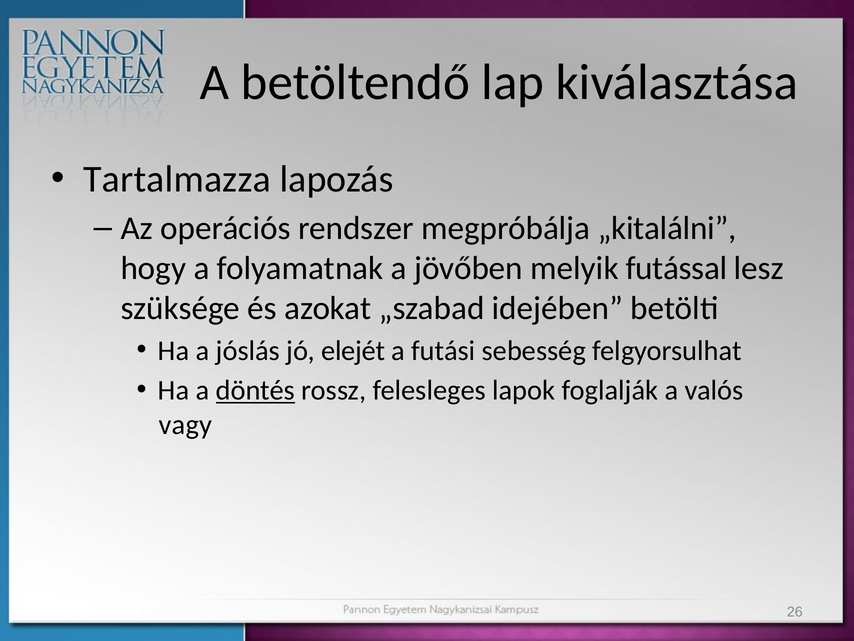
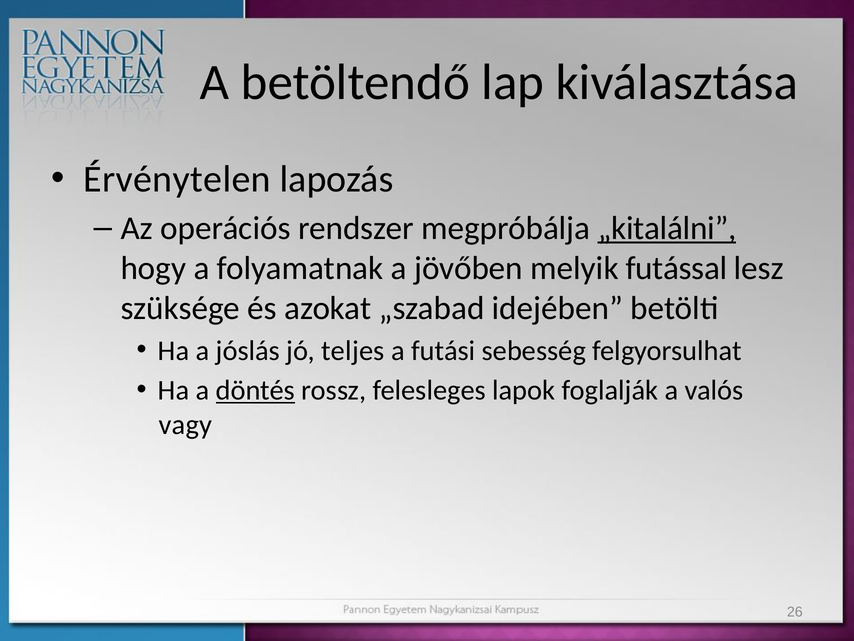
Tartalmazza: Tartalmazza -> Érvénytelen
„kitalálni underline: none -> present
elejét: elejét -> teljes
